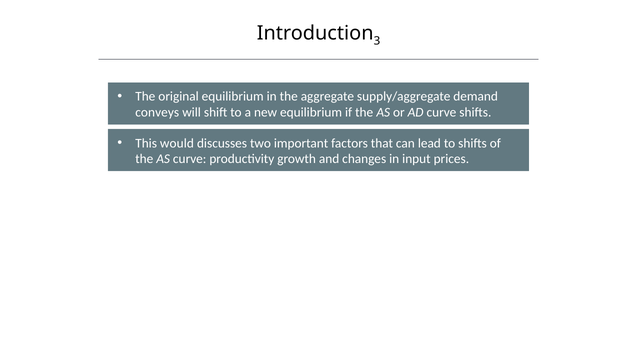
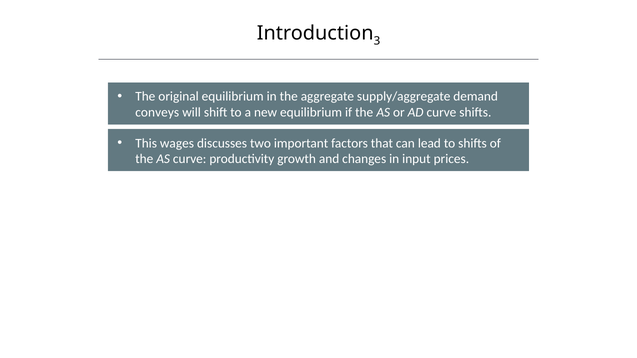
would: would -> wages
